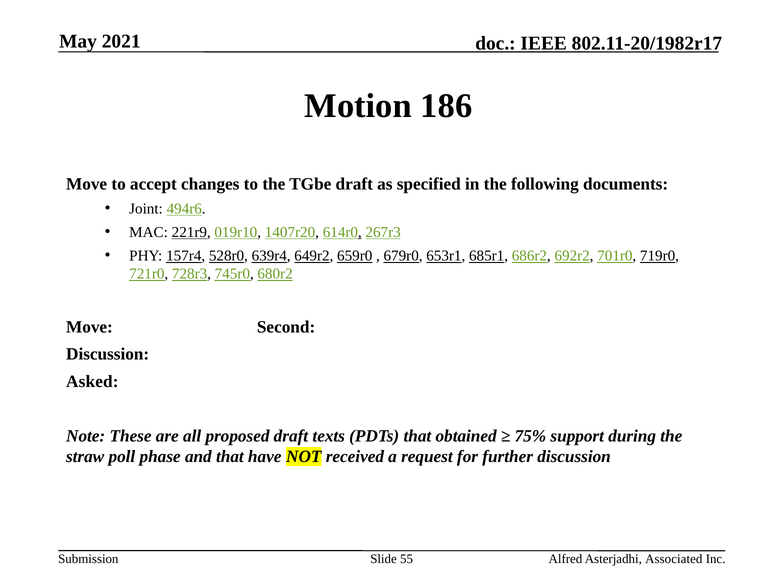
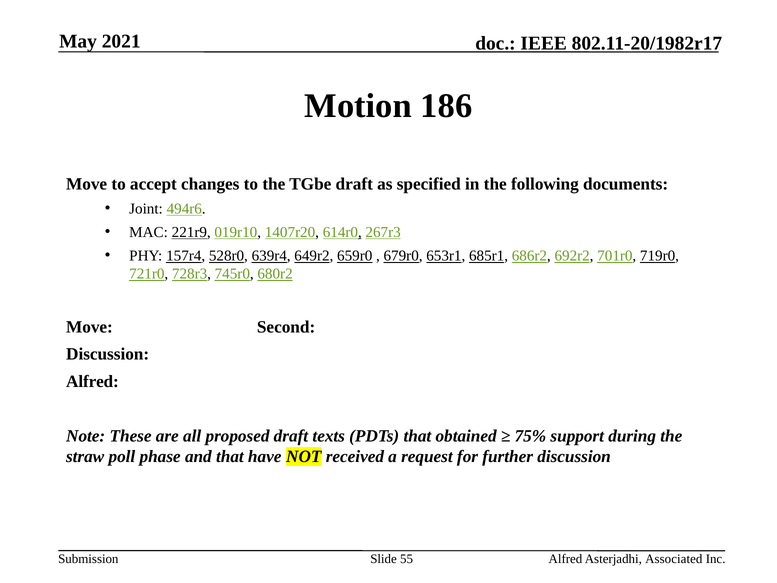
Asked at (92, 381): Asked -> Alfred
